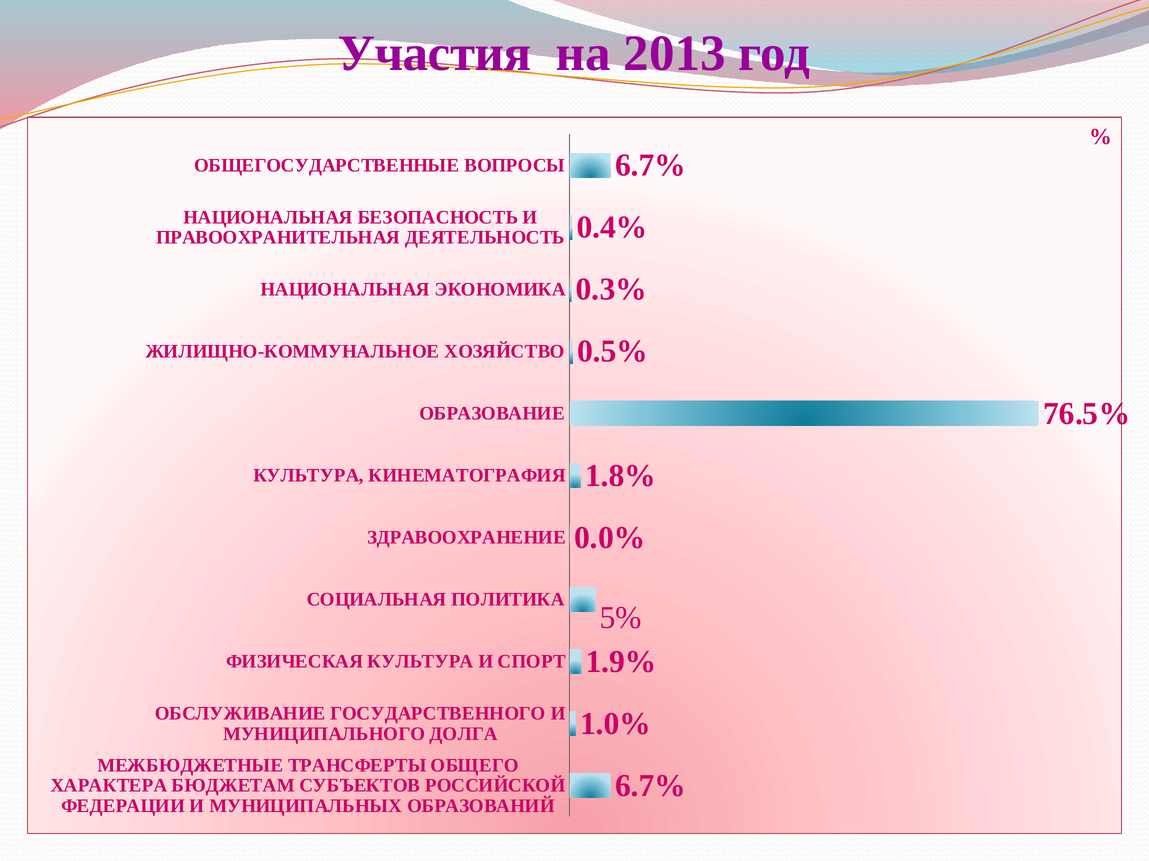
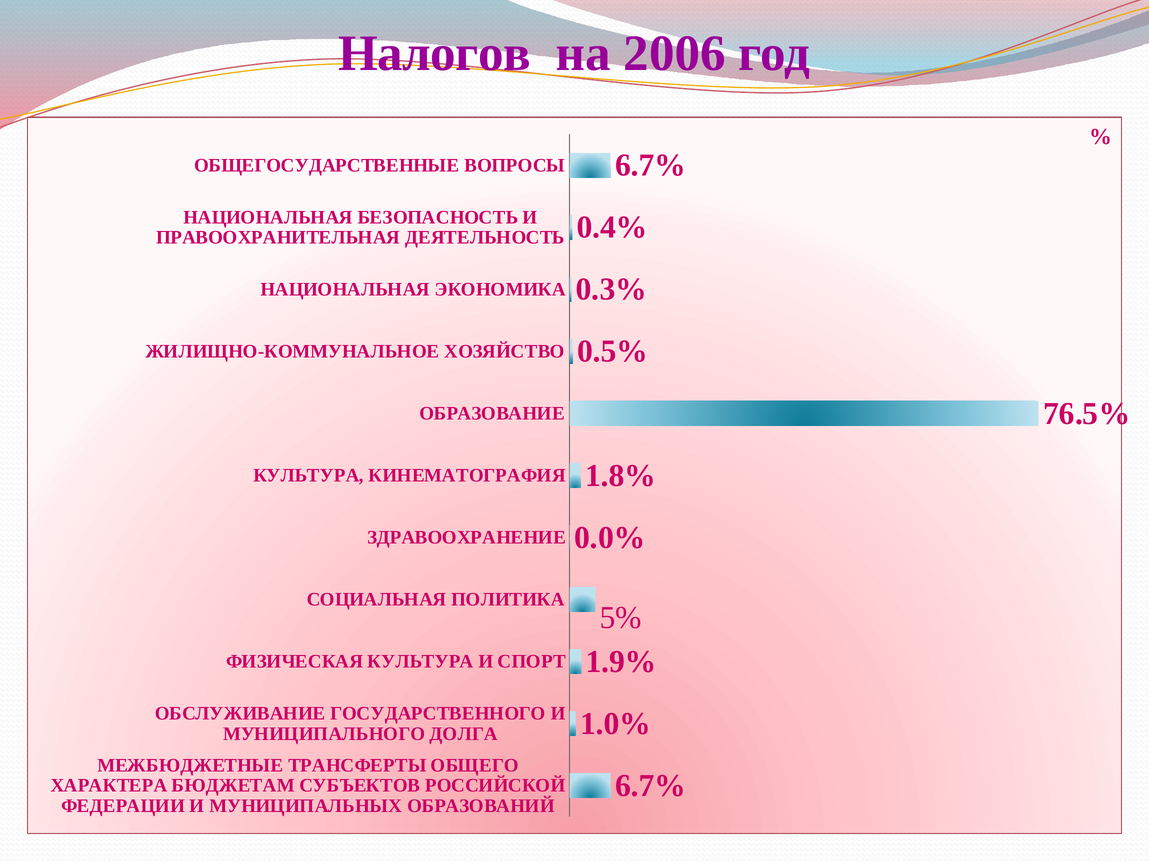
Участия: Участия -> Налогов
2013: 2013 -> 2006
